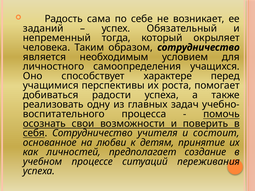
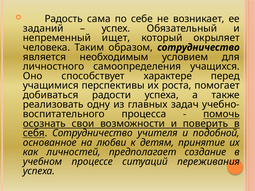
тогда: тогда -> ищет
состоит: состоит -> подобной
